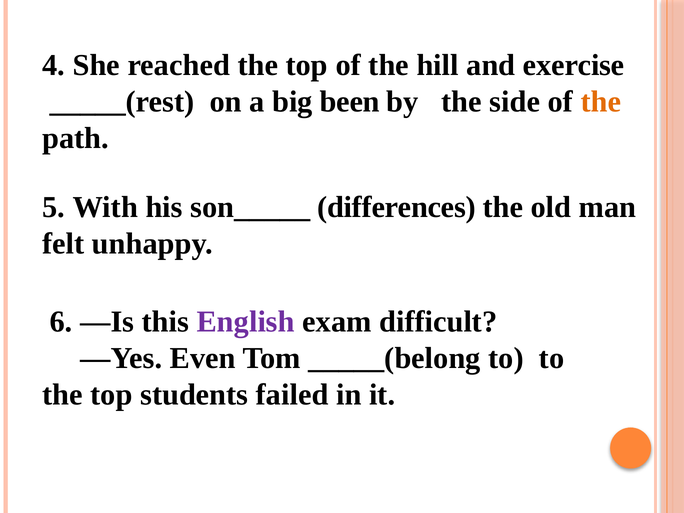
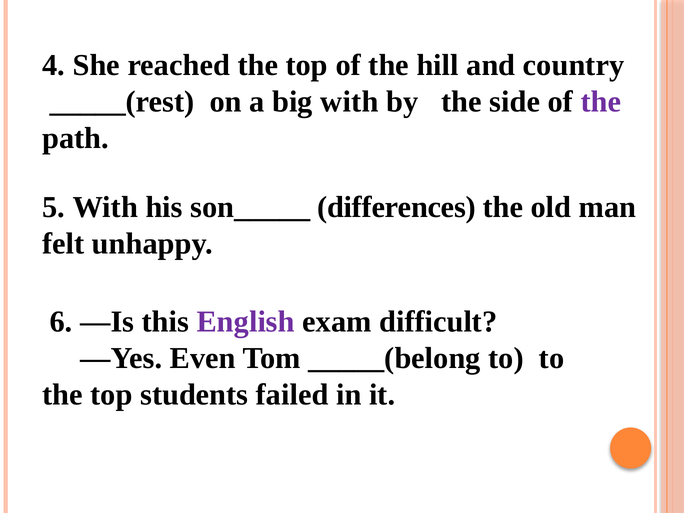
exercise: exercise -> country
big been: been -> with
the at (601, 102) colour: orange -> purple
